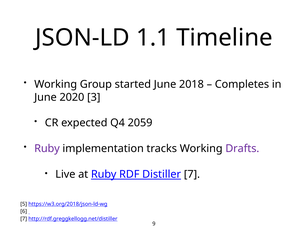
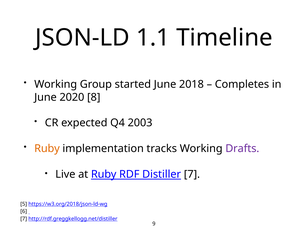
3: 3 -> 8
2059: 2059 -> 2003
Ruby at (47, 149) colour: purple -> orange
